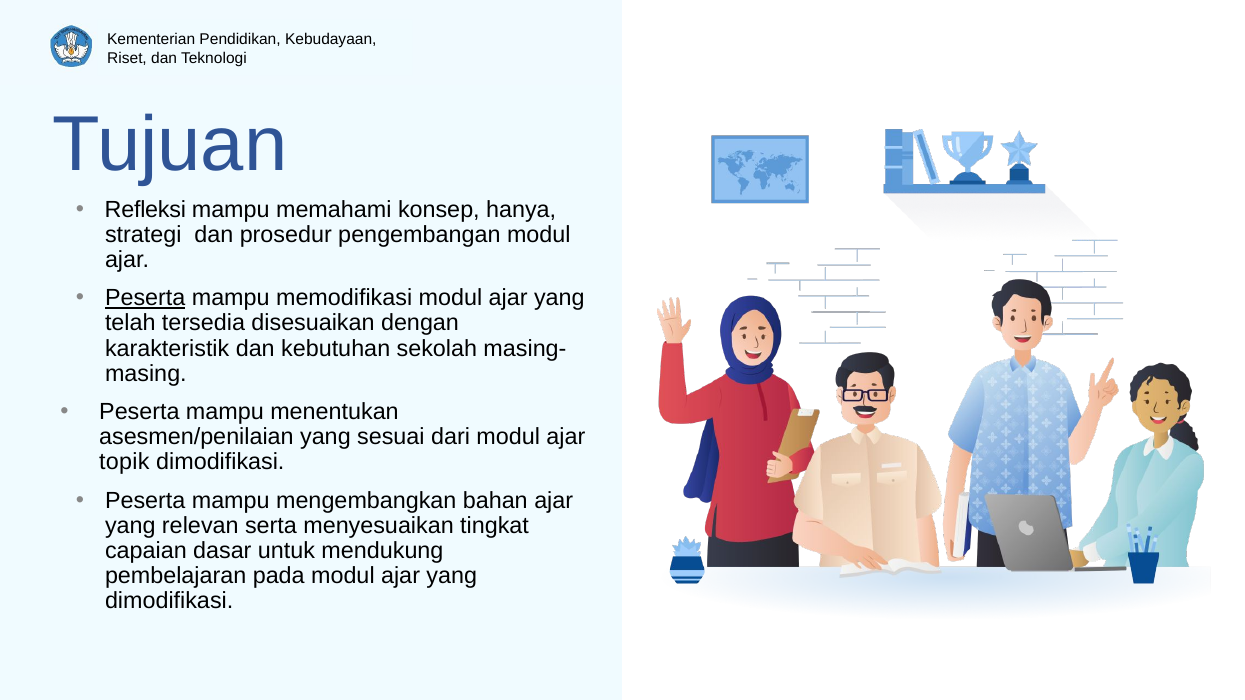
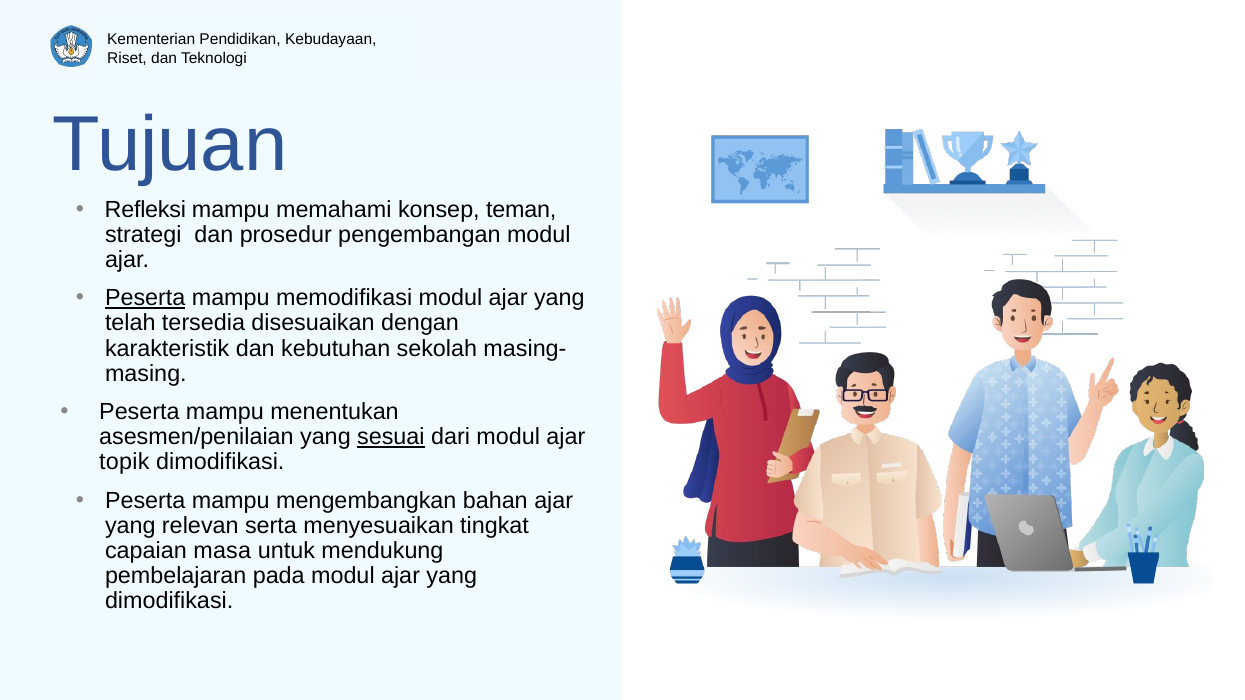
hanya: hanya -> teman
sesuai underline: none -> present
dasar: dasar -> masa
